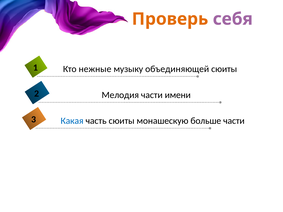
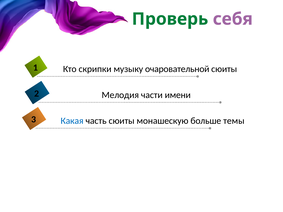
Проверь colour: orange -> green
нежные: нежные -> скрипки
объединяющей: объединяющей -> очаровательной
больше части: части -> темы
